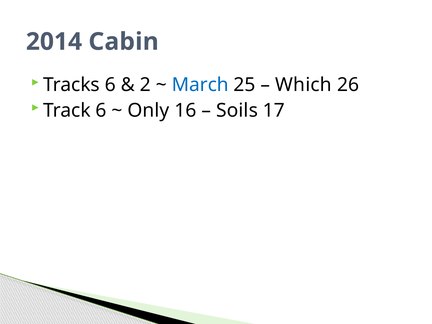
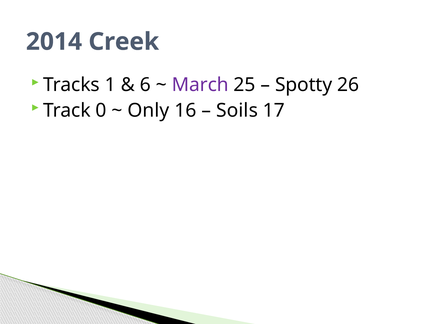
Cabin: Cabin -> Creek
Tracks 6: 6 -> 1
2: 2 -> 6
March colour: blue -> purple
Which: Which -> Spotty
Track 6: 6 -> 0
